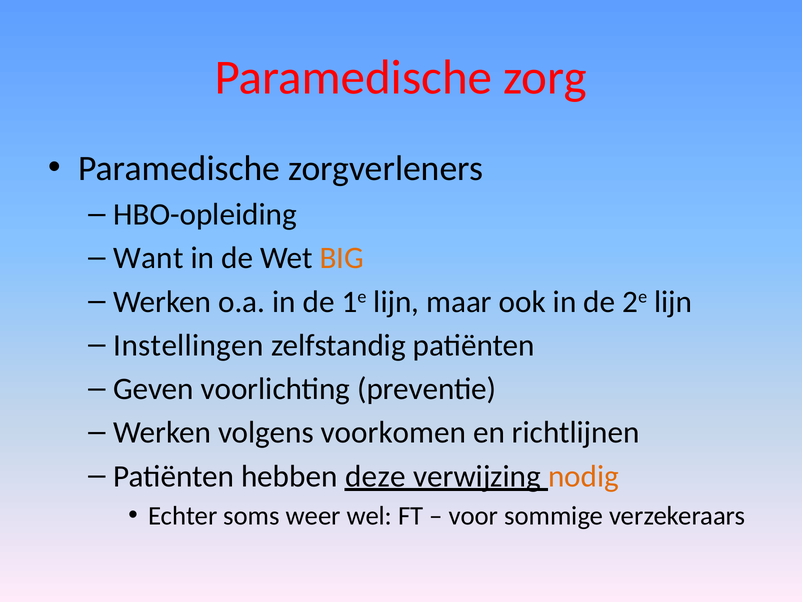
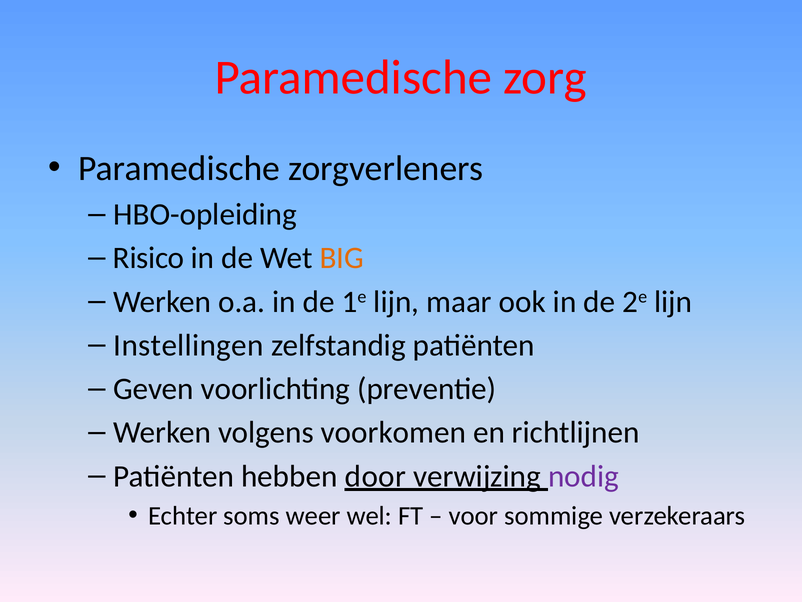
Want: Want -> Risico
deze: deze -> door
nodig colour: orange -> purple
